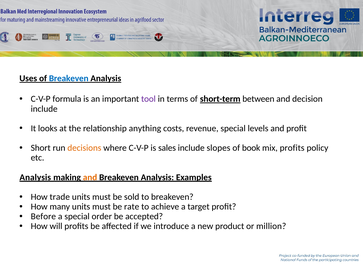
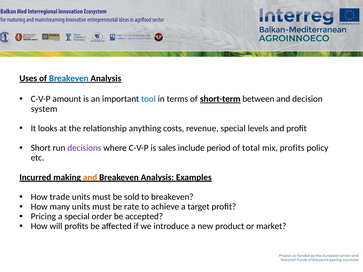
formula: formula -> amount
tool colour: purple -> blue
include at (44, 109): include -> system
decisions colour: orange -> purple
slopes: slopes -> period
book: book -> total
Analysis at (35, 177): Analysis -> Incurred
Before: Before -> Pricing
million: million -> market
